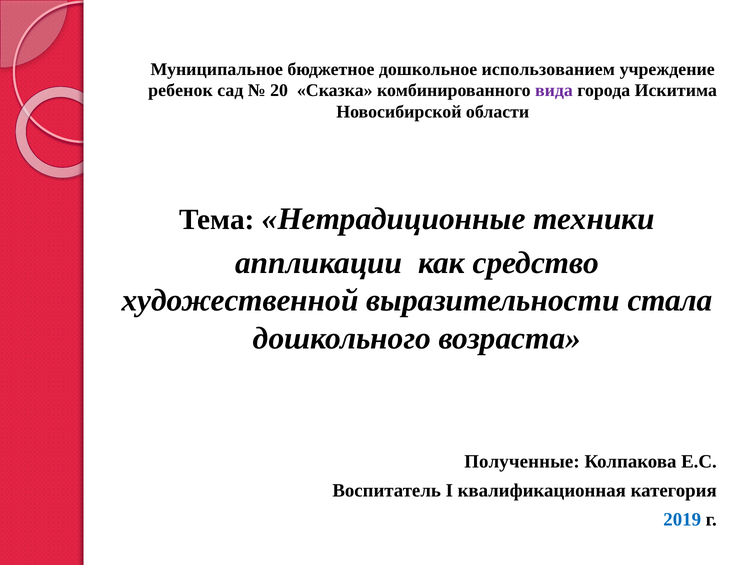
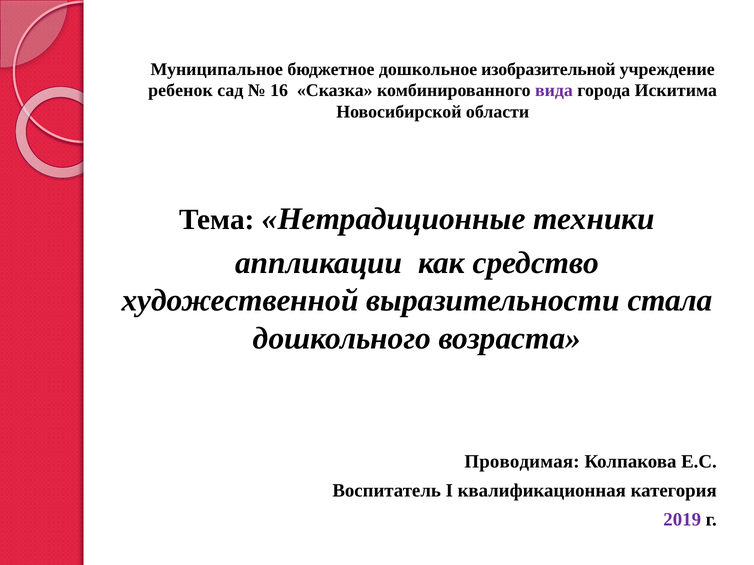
использованием: использованием -> изобразительной
20: 20 -> 16
Полученные: Полученные -> Проводимая
2019 colour: blue -> purple
